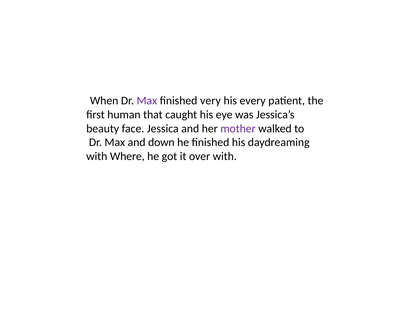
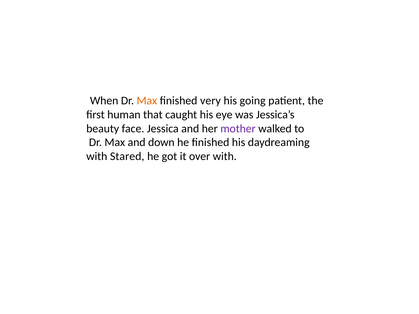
Max at (147, 101) colour: purple -> orange
every: every -> going
Where: Where -> Stared
